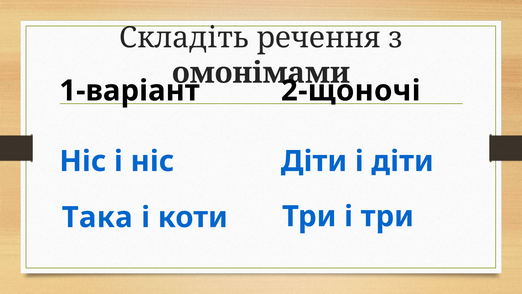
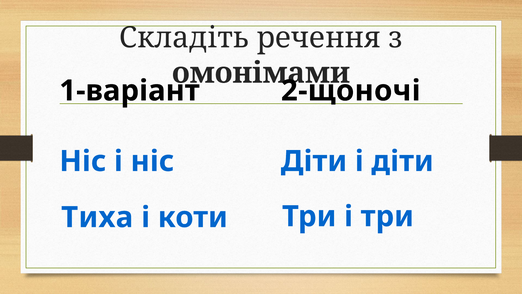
Така: Така -> Тиха
